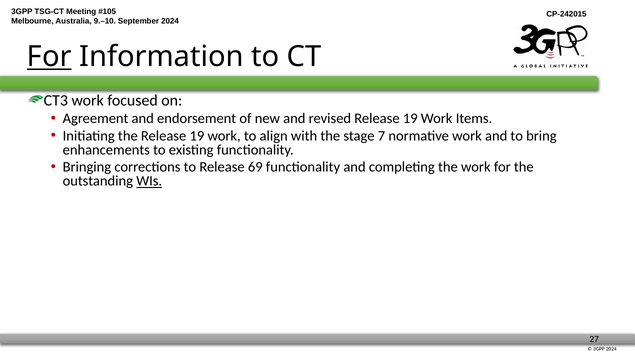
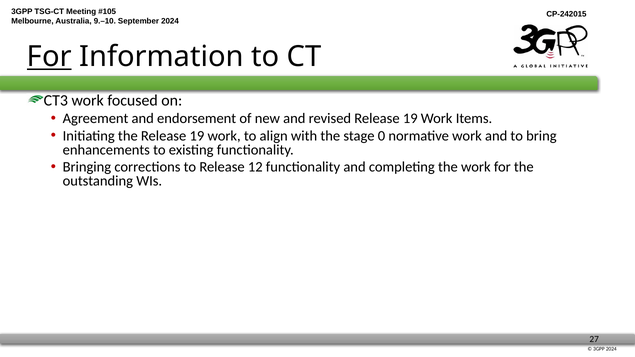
7: 7 -> 0
69: 69 -> 12
WIs underline: present -> none
